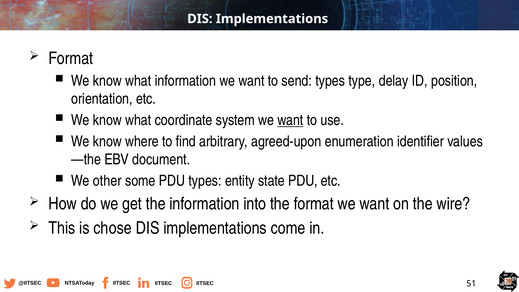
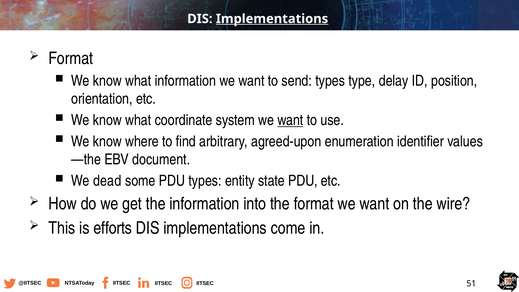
Implementations at (272, 19) underline: none -> present
other: other -> dead
chose: chose -> efforts
